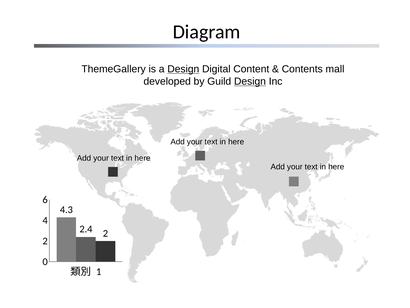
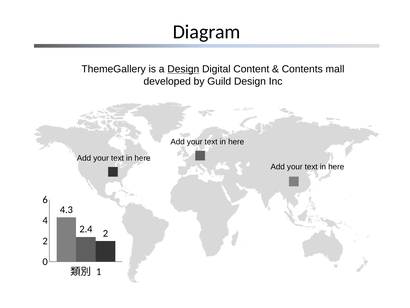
Design at (250, 81) underline: present -> none
